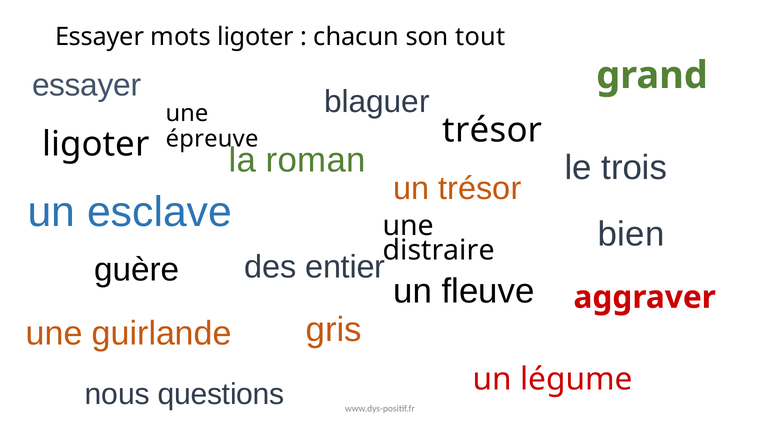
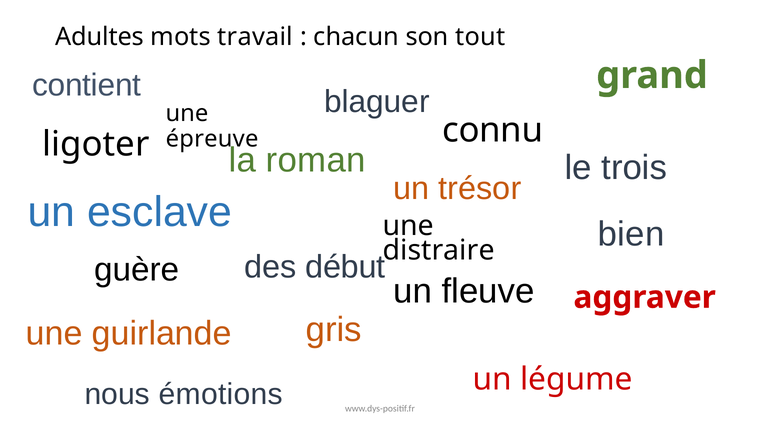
Essayer at (100, 37): Essayer -> Adultes
mots ligoter: ligoter -> travail
essayer at (87, 85): essayer -> contient
trésor at (492, 130): trésor -> connu
entier: entier -> début
questions: questions -> émotions
